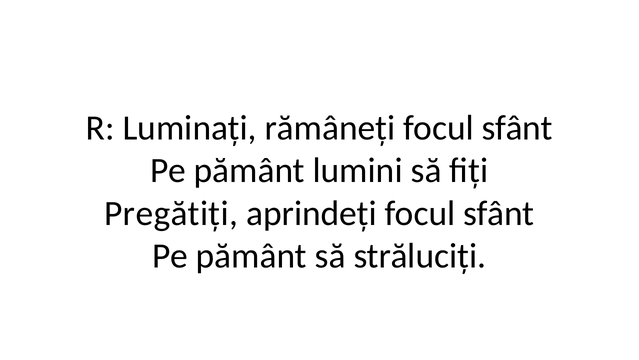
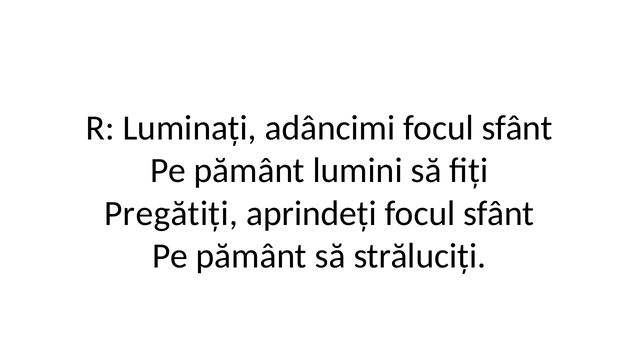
rămâneți: rămâneți -> adâncimi
